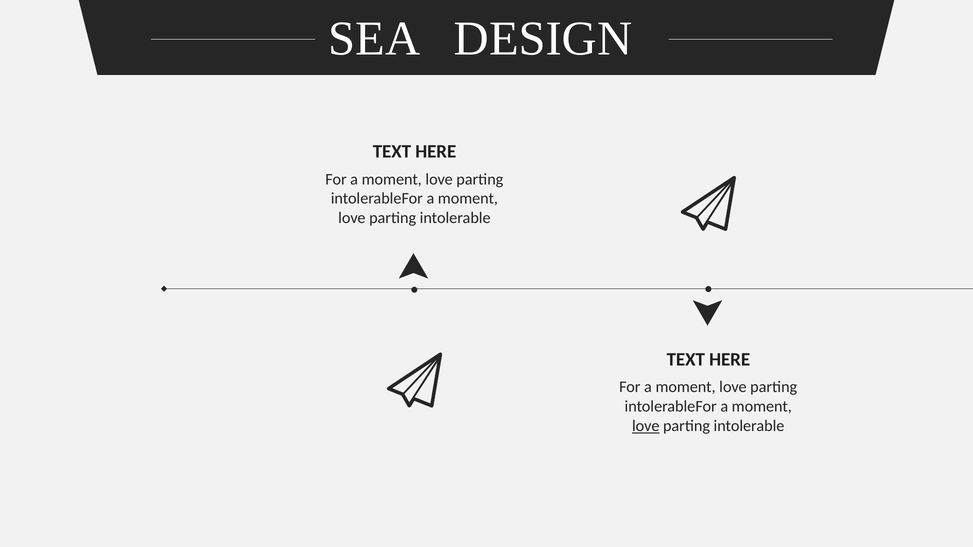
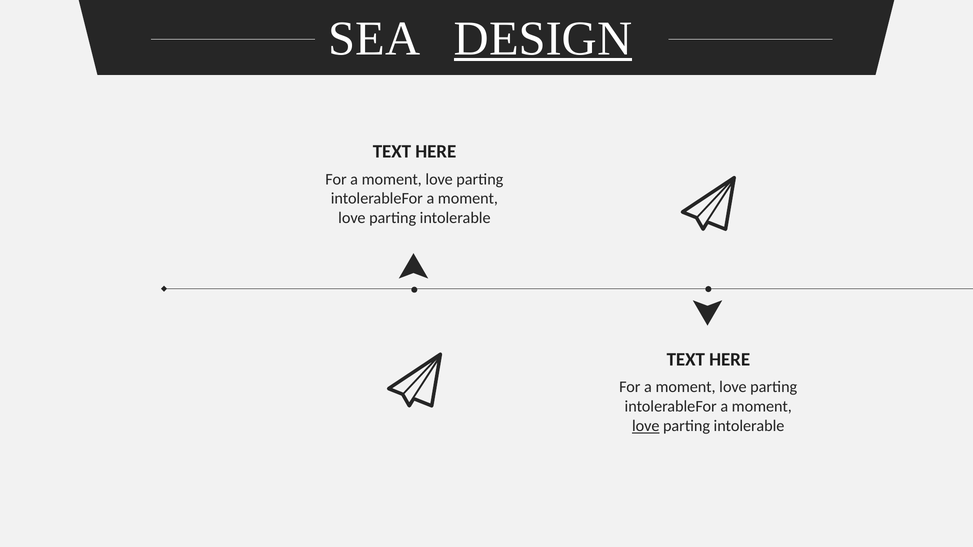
DESIGN underline: none -> present
